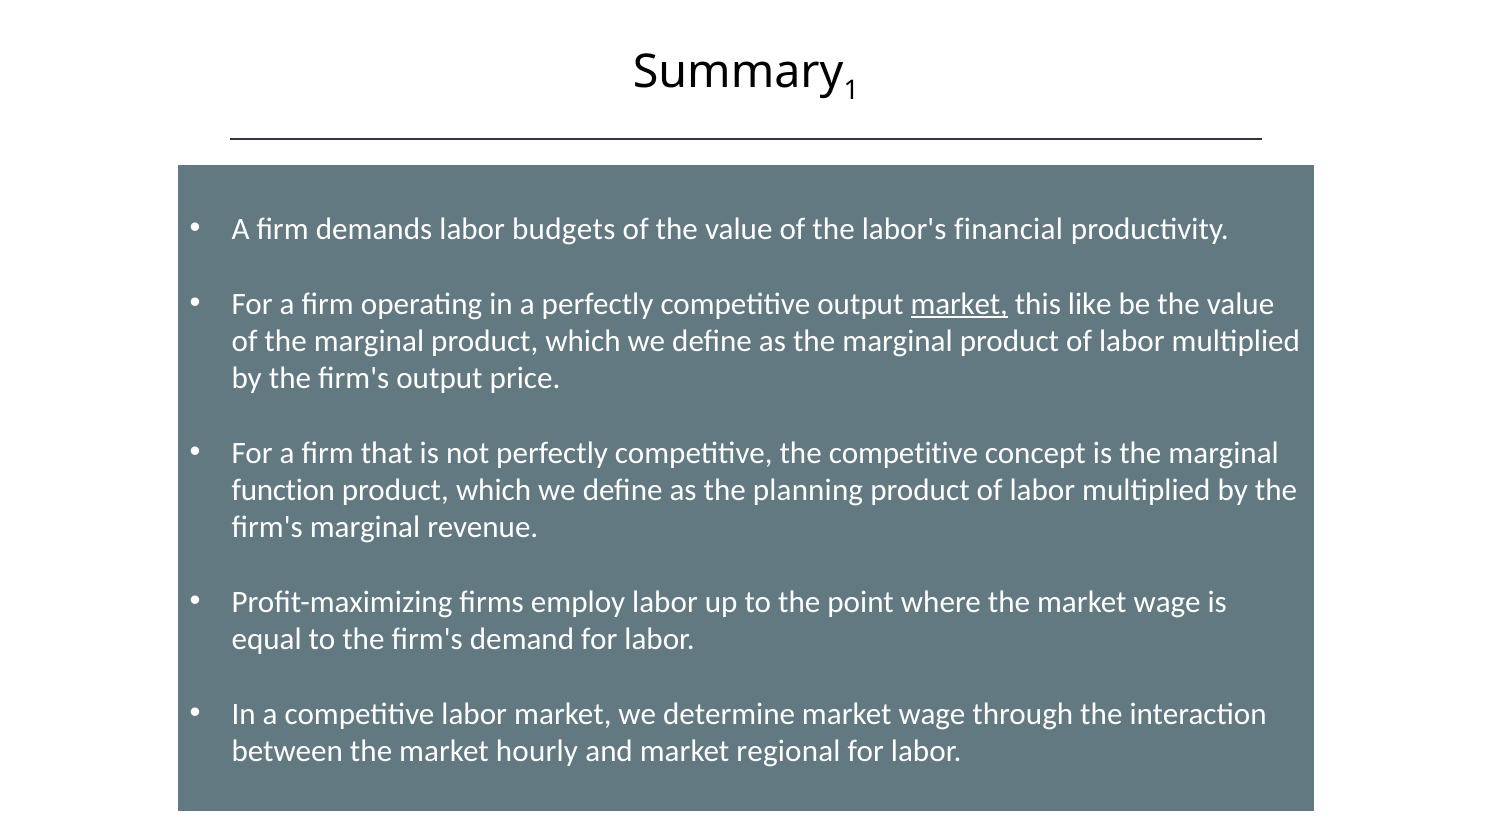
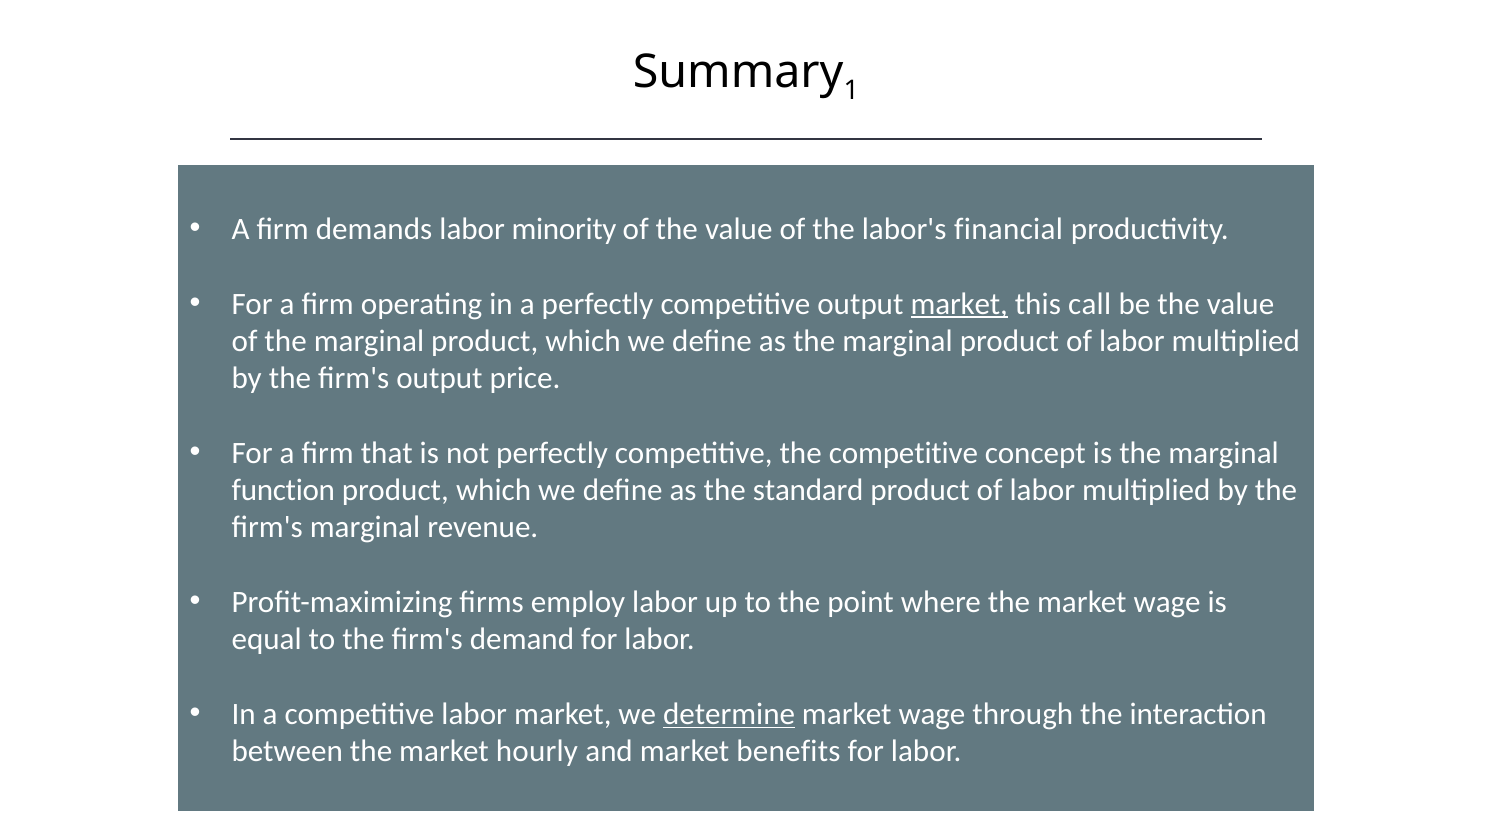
budgets: budgets -> minority
like: like -> call
planning: planning -> standard
determine underline: none -> present
regional: regional -> benefits
